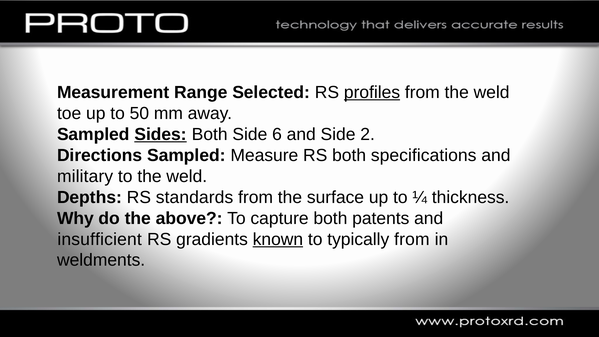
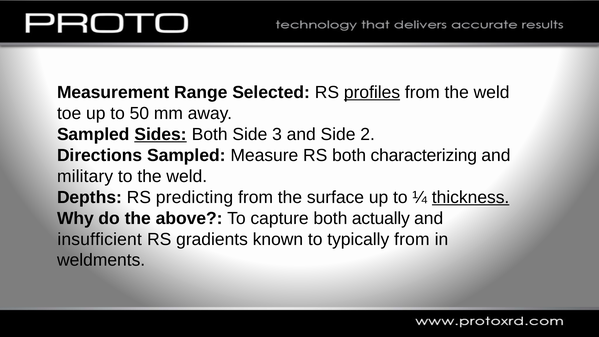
6: 6 -> 3
specifications: specifications -> characterizing
standards: standards -> predicting
thickness underline: none -> present
patents: patents -> actually
known underline: present -> none
